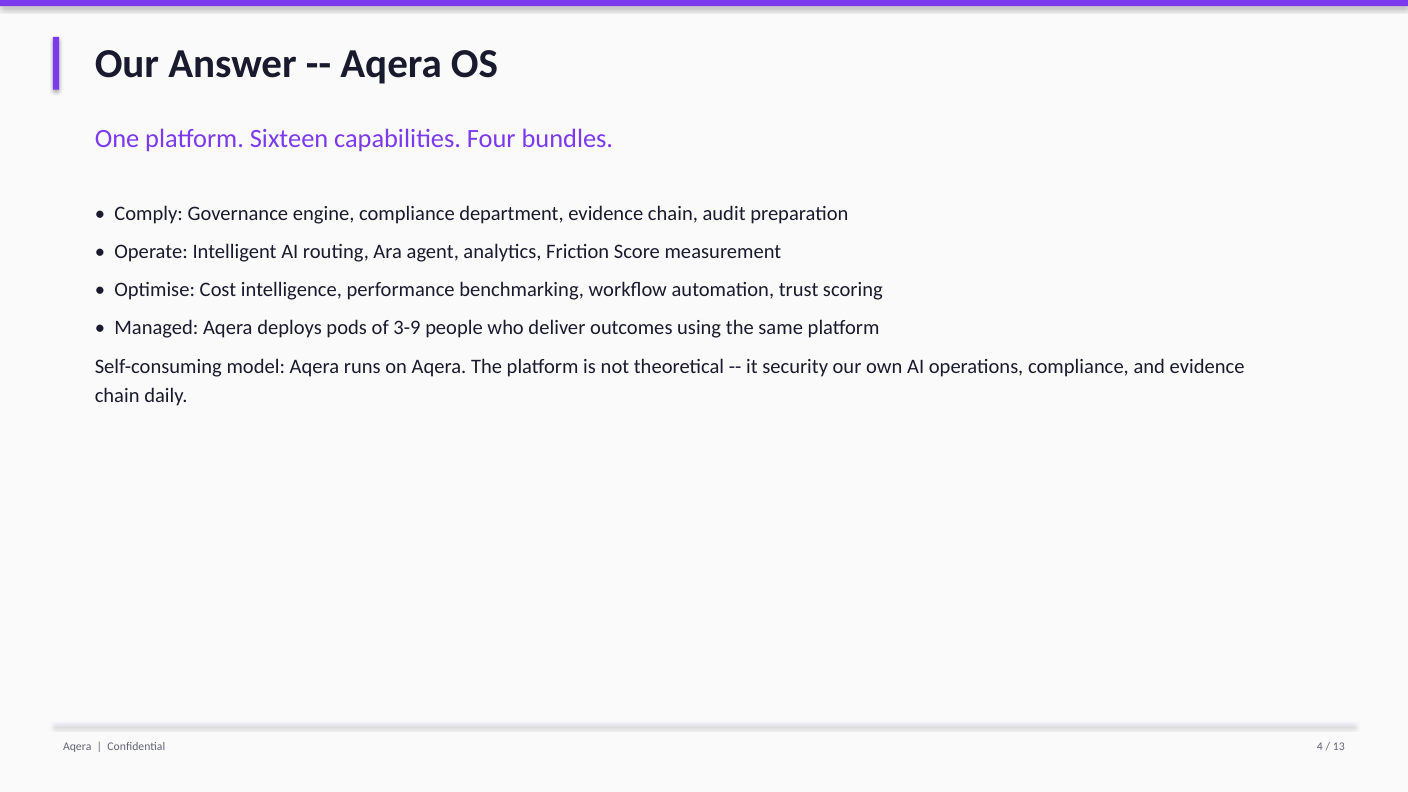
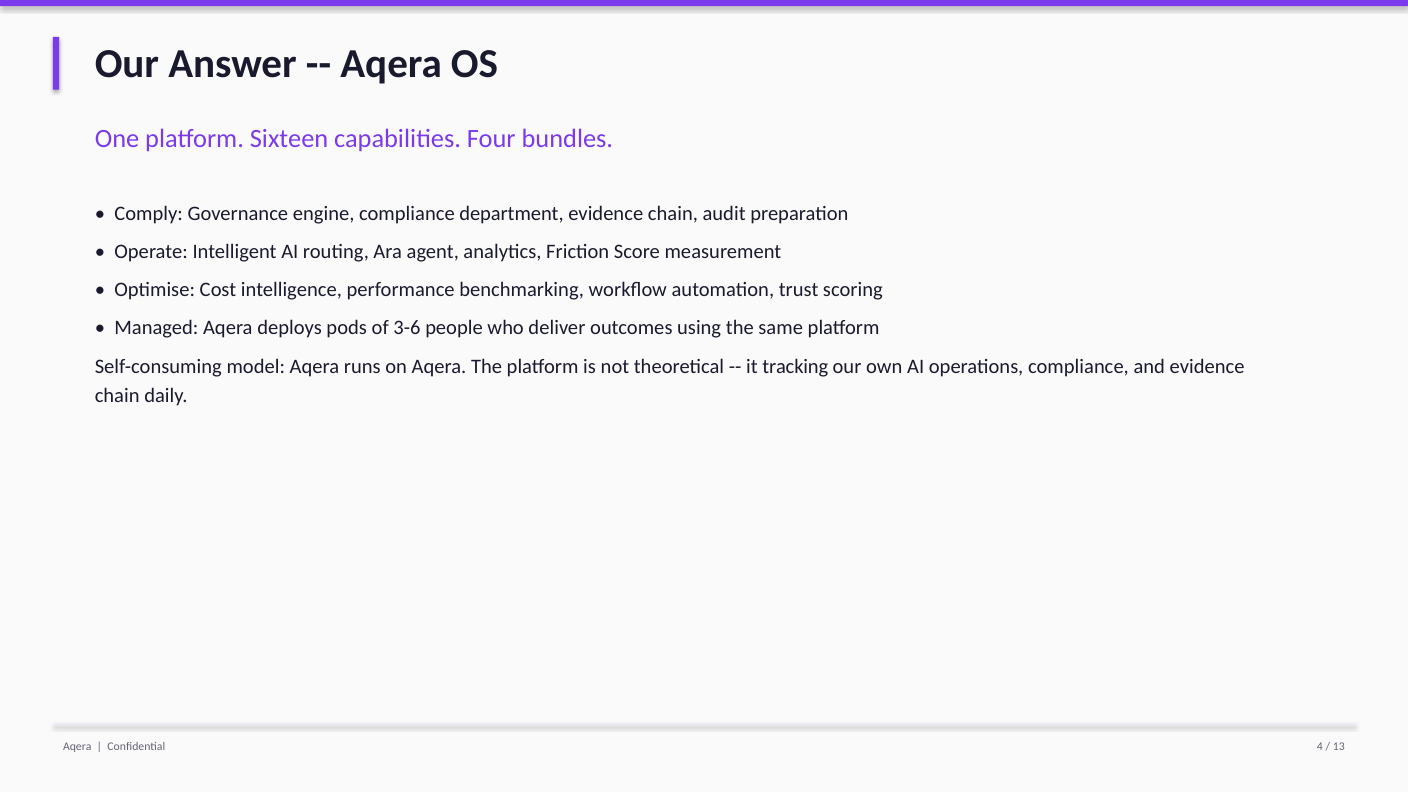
3-9: 3-9 -> 3-6
security: security -> tracking
